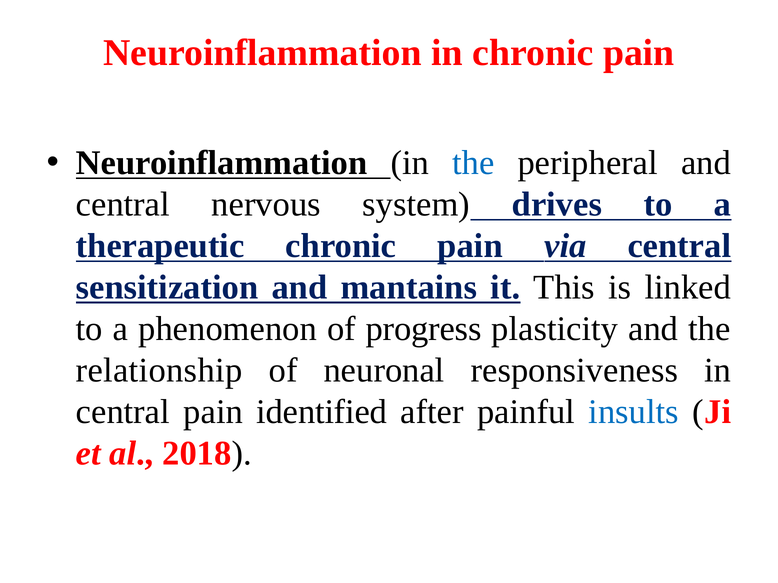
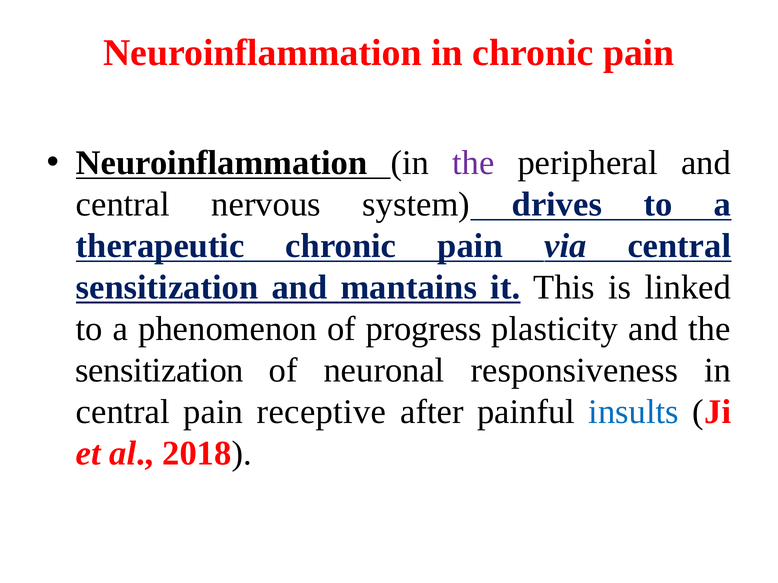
the at (473, 163) colour: blue -> purple
relationship at (159, 371): relationship -> sensitization
identified: identified -> receptive
